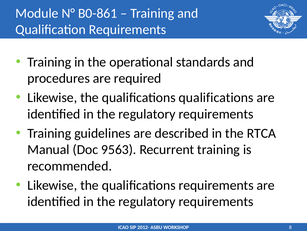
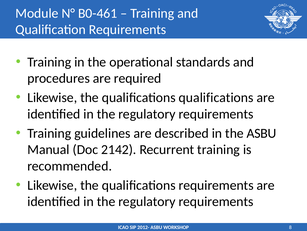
B0-861: B0-861 -> B0-461
the RTCA: RTCA -> ASBU
9563: 9563 -> 2142
